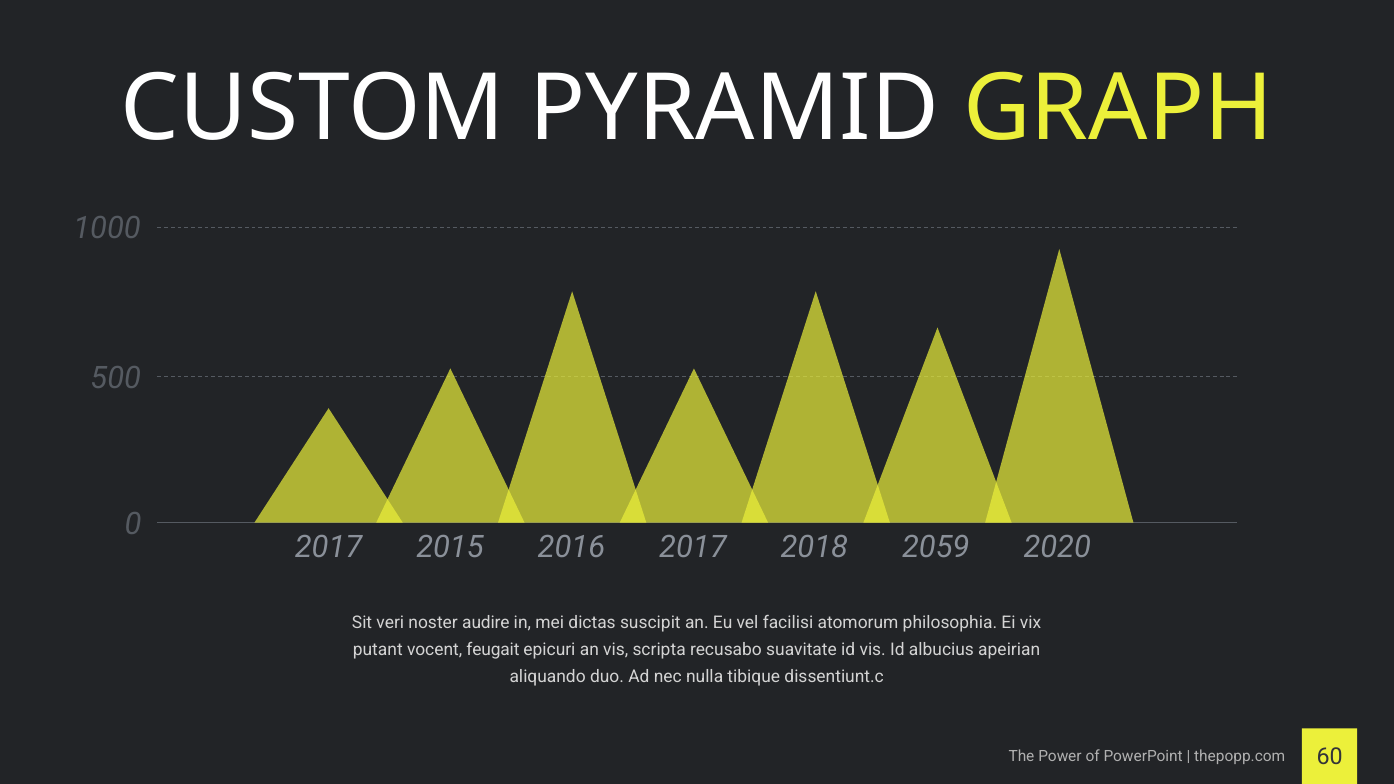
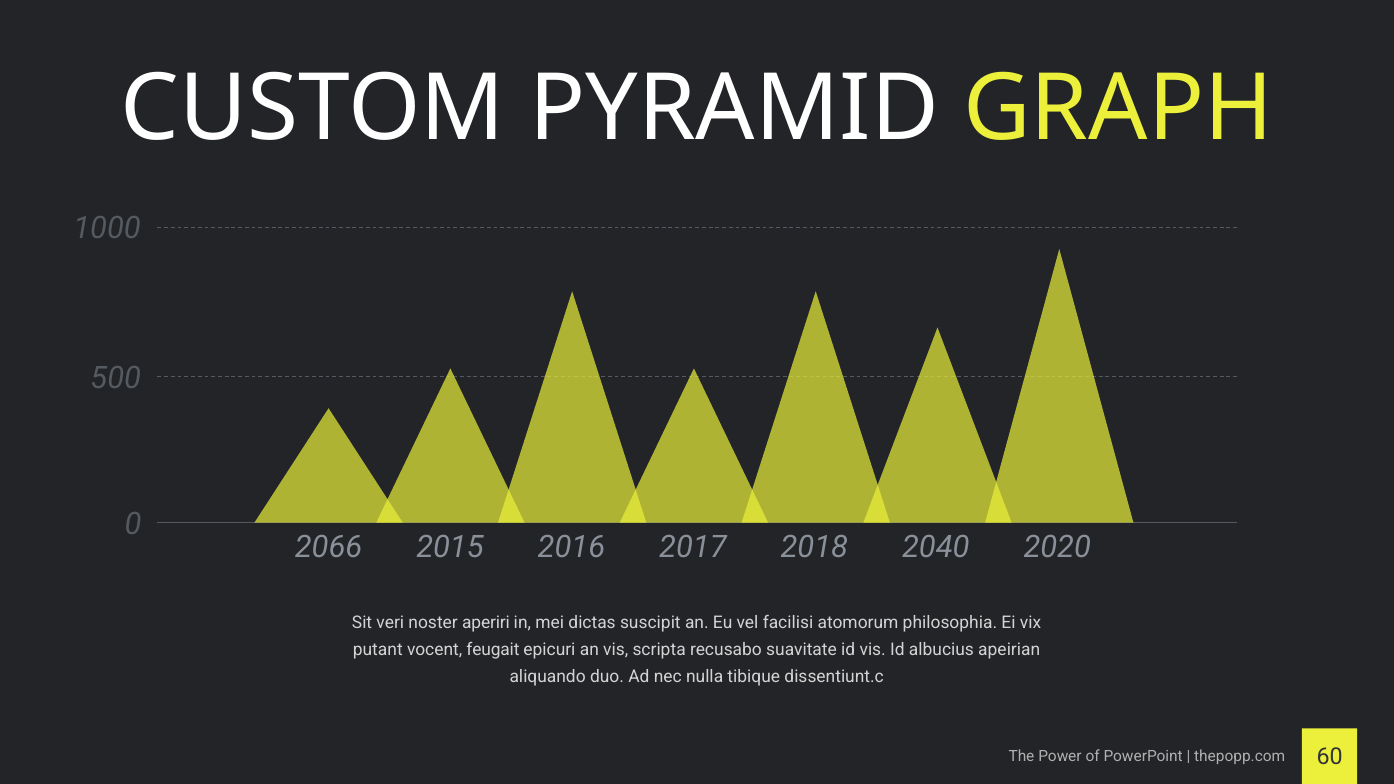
2017 at (329, 547): 2017 -> 2066
2059: 2059 -> 2040
audire: audire -> aperiri
